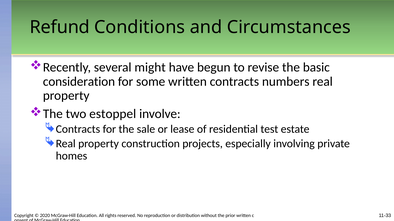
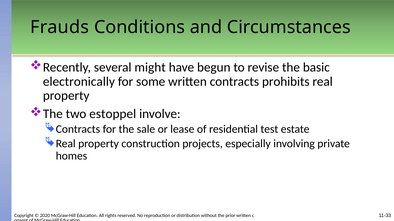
Refund: Refund -> Frauds
consideration: consideration -> electronically
numbers: numbers -> prohibits
